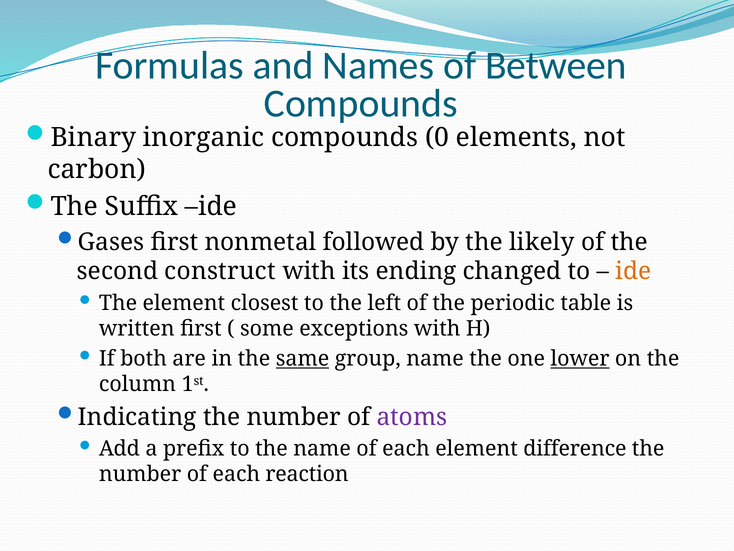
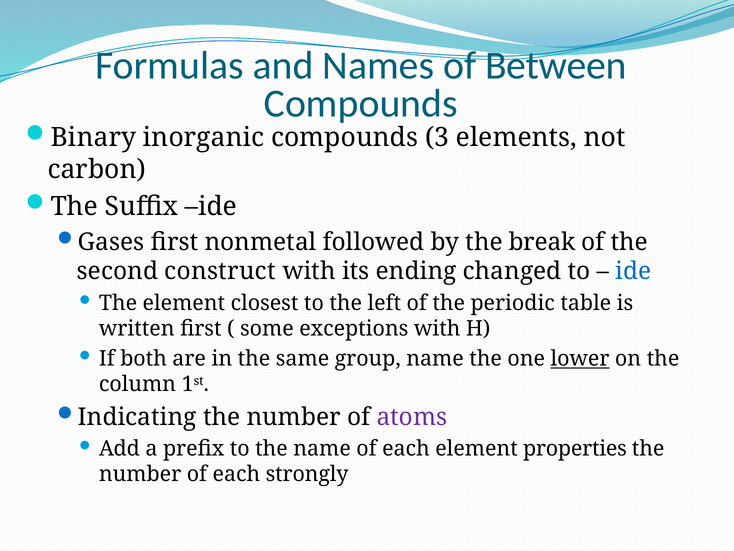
0: 0 -> 3
likely: likely -> break
ide at (633, 271) colour: orange -> blue
same underline: present -> none
difference: difference -> properties
reaction: reaction -> strongly
